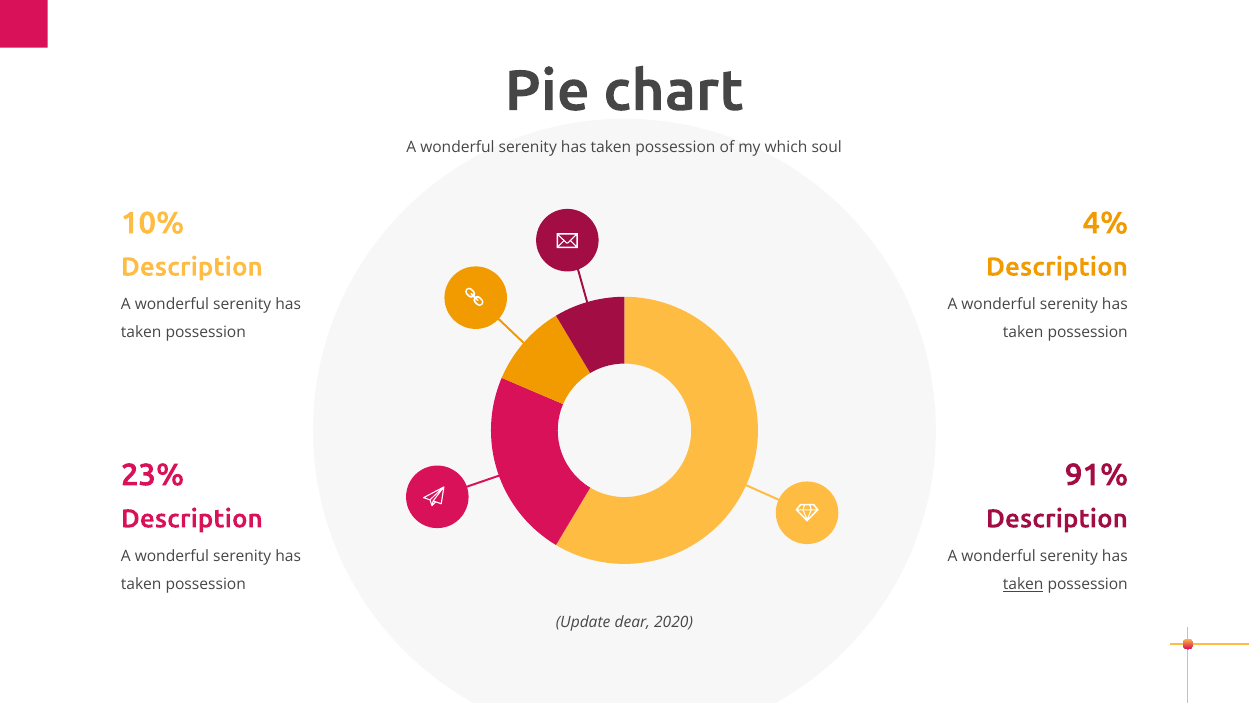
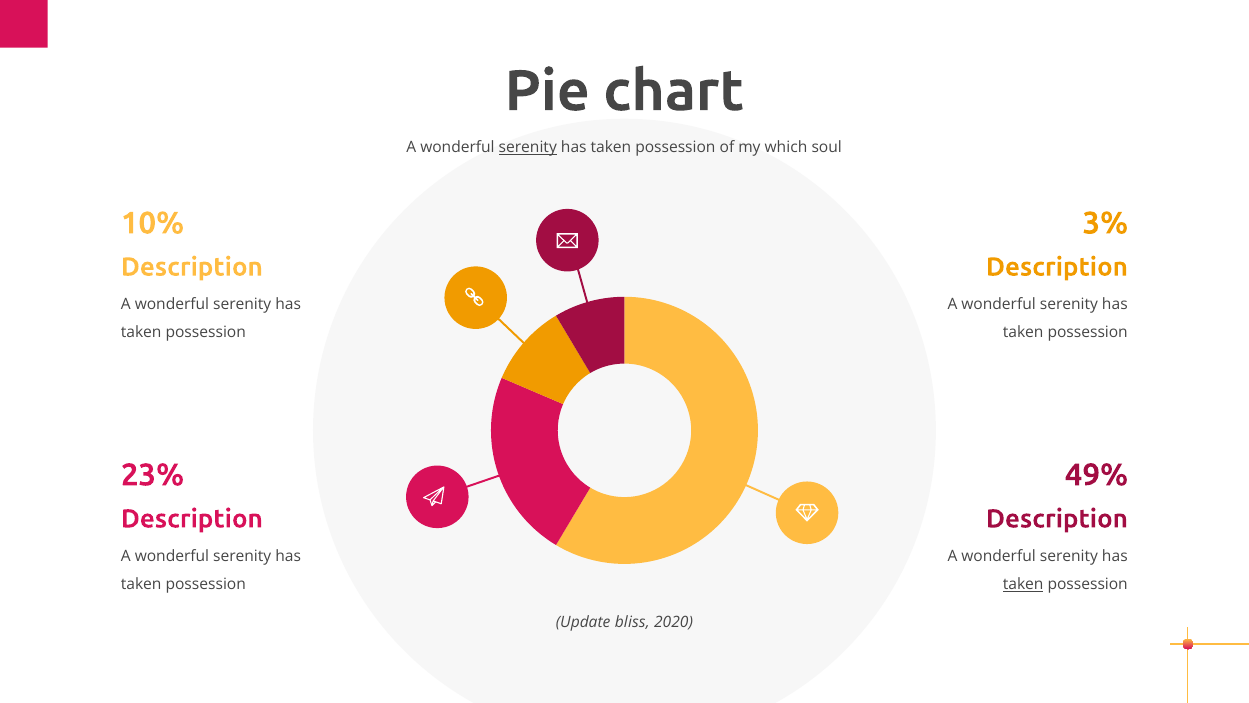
serenity at (528, 148) underline: none -> present
4%: 4% -> 3%
91%: 91% -> 49%
dear: dear -> bliss
